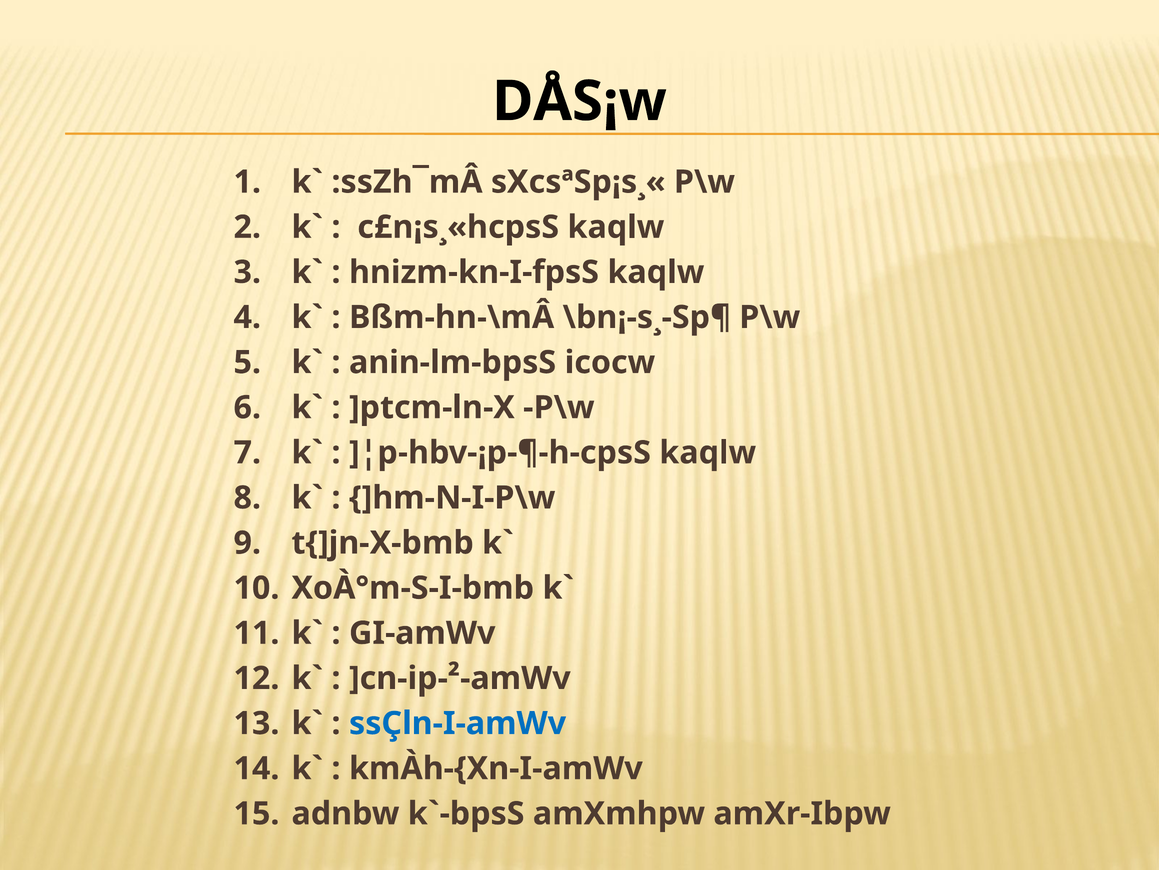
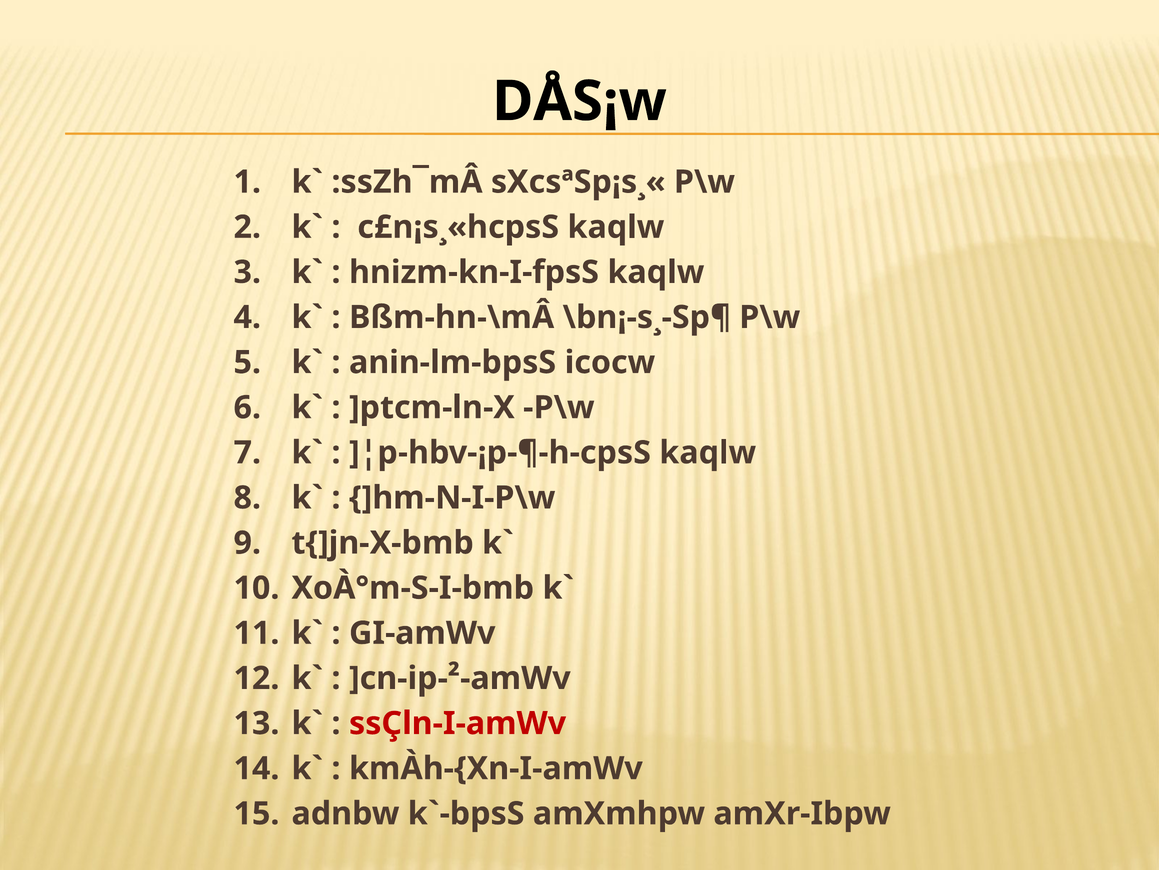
ssÇln-I-amWv colour: blue -> red
